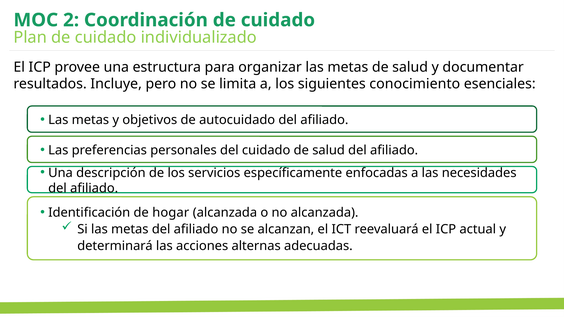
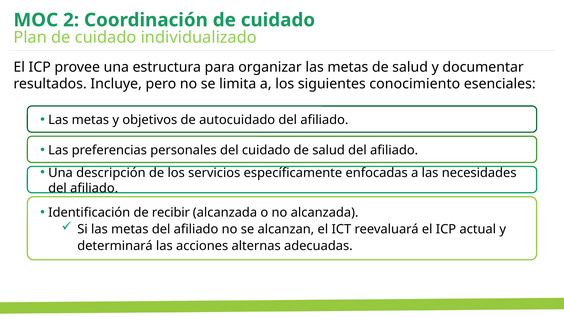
hogar: hogar -> recibir
